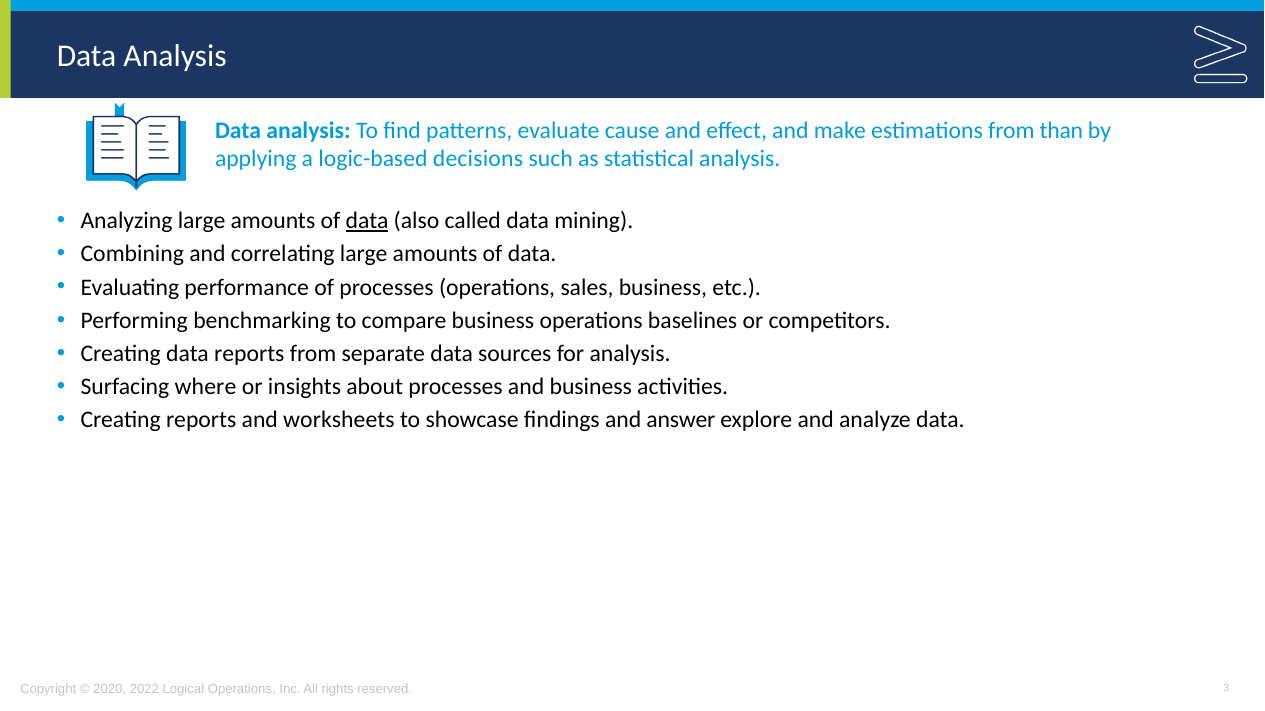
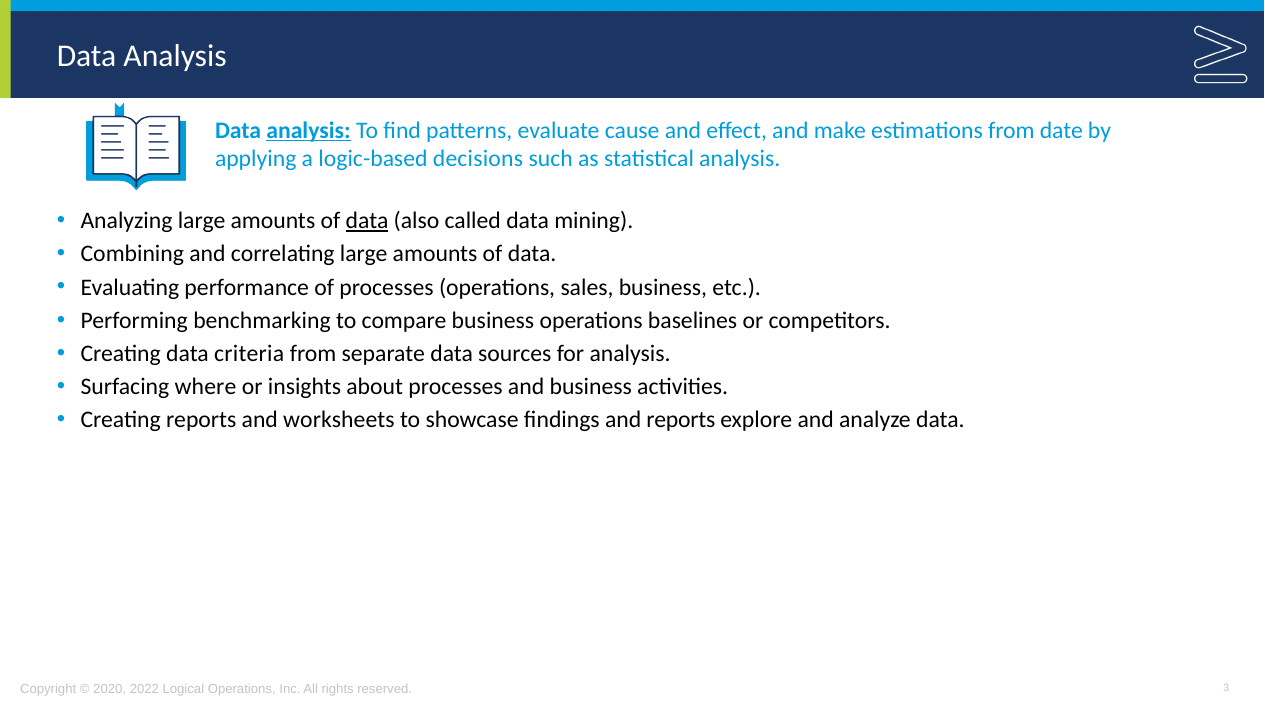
analysis at (309, 131) underline: none -> present
than: than -> date
data reports: reports -> criteria
and answer: answer -> reports
